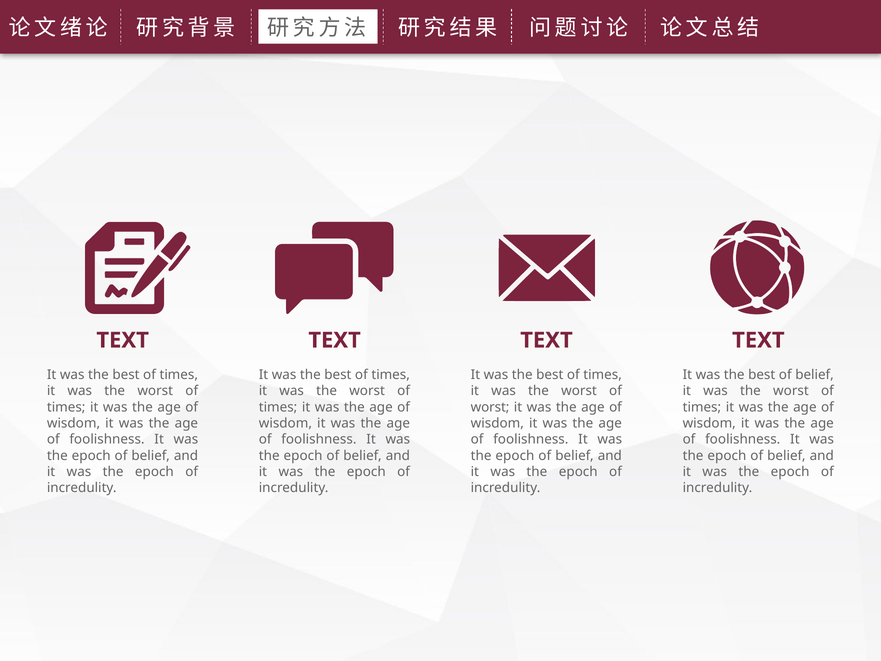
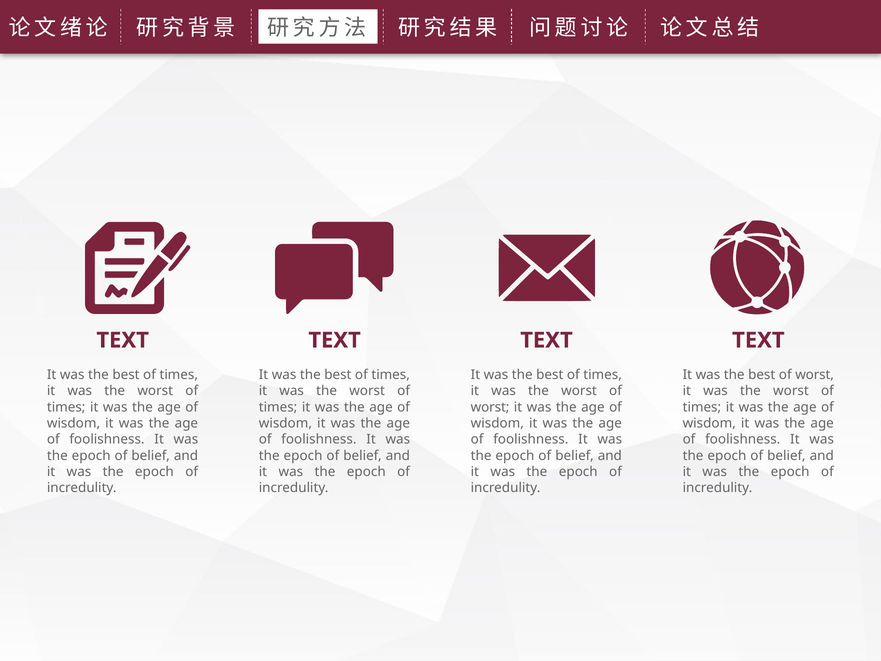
best of belief: belief -> worst
